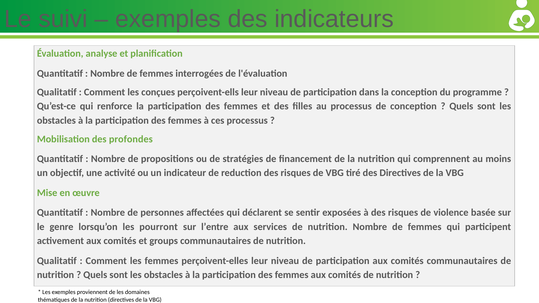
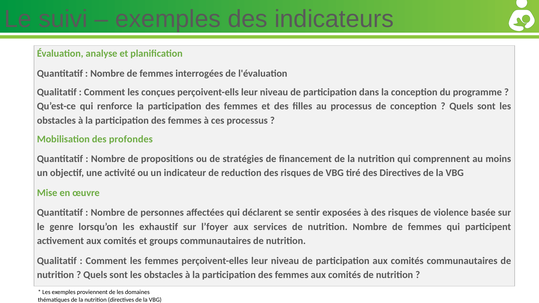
pourront: pourront -> exhaustif
l’entre: l’entre -> l’foyer
